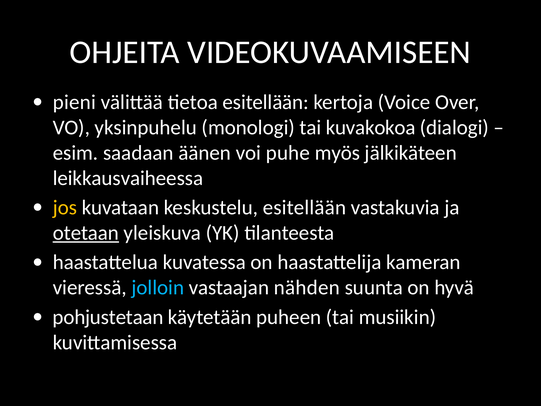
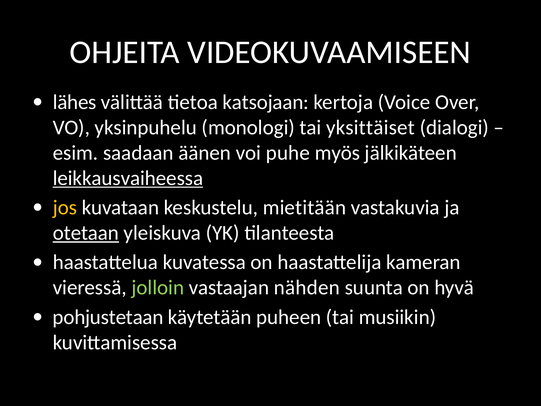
pieni: pieni -> lähes
tietoa esitellään: esitellään -> katsojaan
kuvakokoa: kuvakokoa -> yksittäiset
leikkausvaiheessa underline: none -> present
keskustelu esitellään: esitellään -> mietitään
jolloin colour: light blue -> light green
